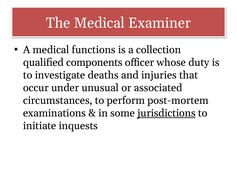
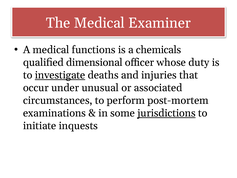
collection: collection -> chemicals
components: components -> dimensional
investigate underline: none -> present
